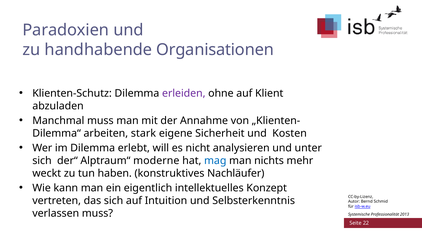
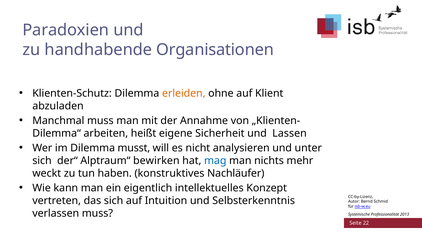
erleiden colour: purple -> orange
stark: stark -> heißt
Kosten: Kosten -> Lassen
erlebt: erlebt -> musst
moderne: moderne -> bewirken
